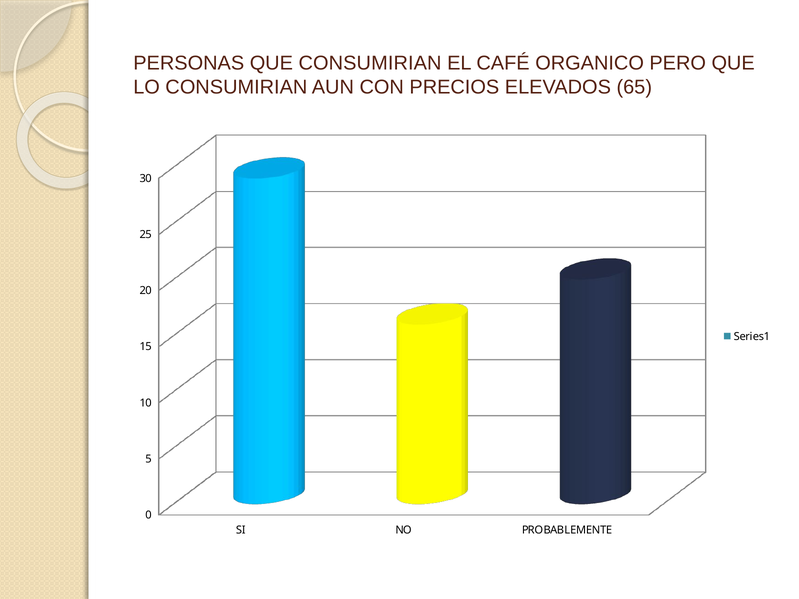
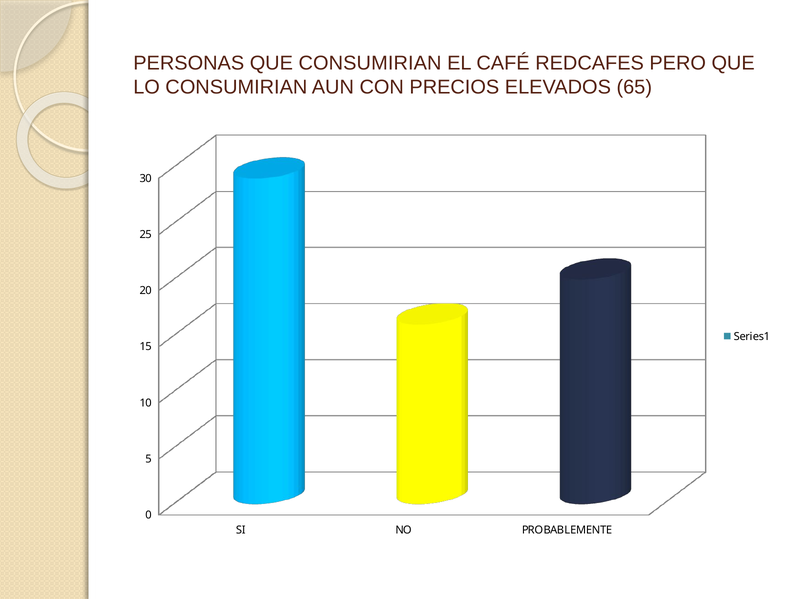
ORGANICO: ORGANICO -> REDCAFES
